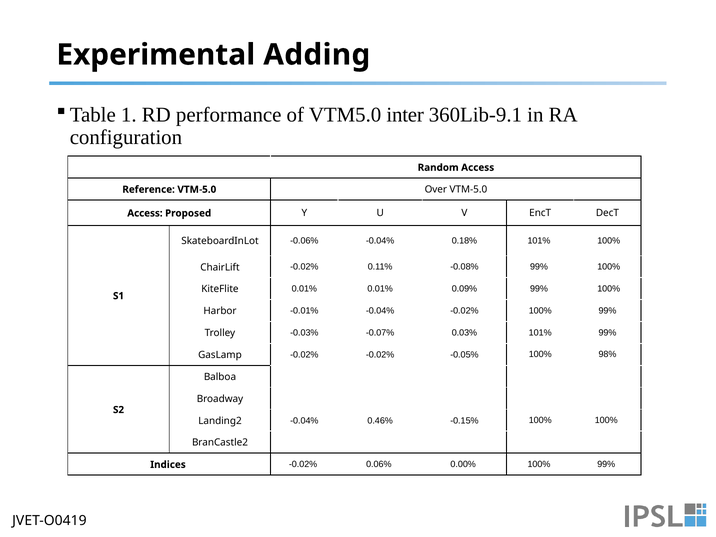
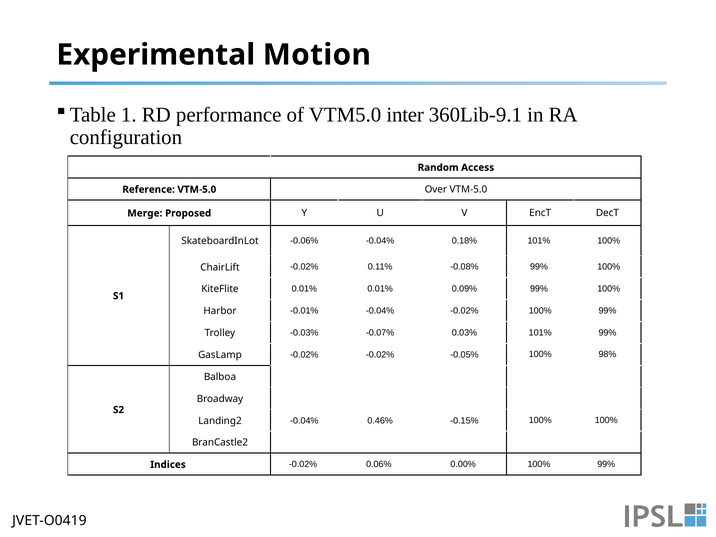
Adding: Adding -> Motion
Access at (145, 213): Access -> Merge
